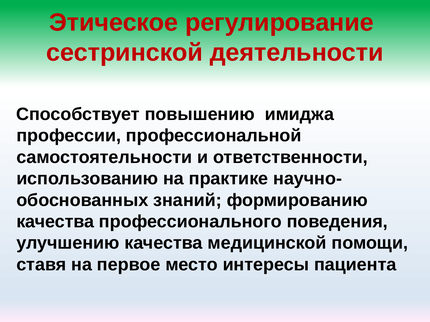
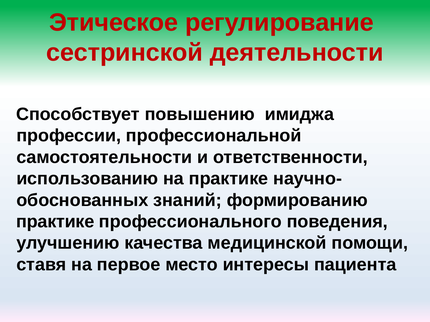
качества at (55, 222): качества -> практике
